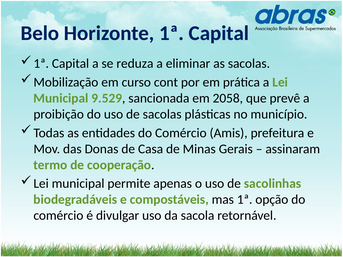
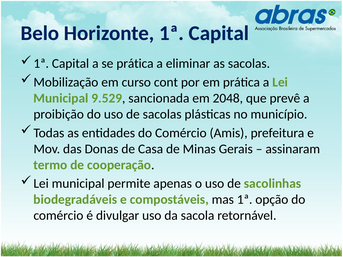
se reduza: reduza -> prática
2058: 2058 -> 2048
